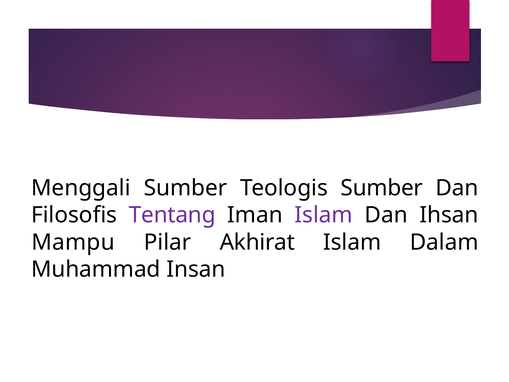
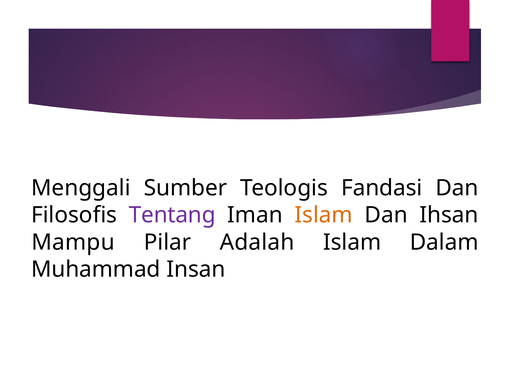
Teologis Sumber: Sumber -> Fandasi
Islam at (324, 215) colour: purple -> orange
Akhirat: Akhirat -> Adalah
